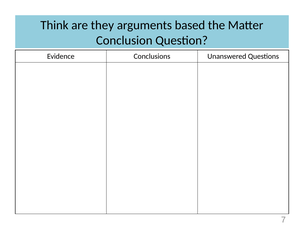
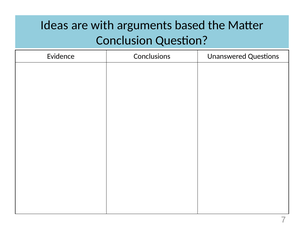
Think: Think -> Ideas
they: they -> with
